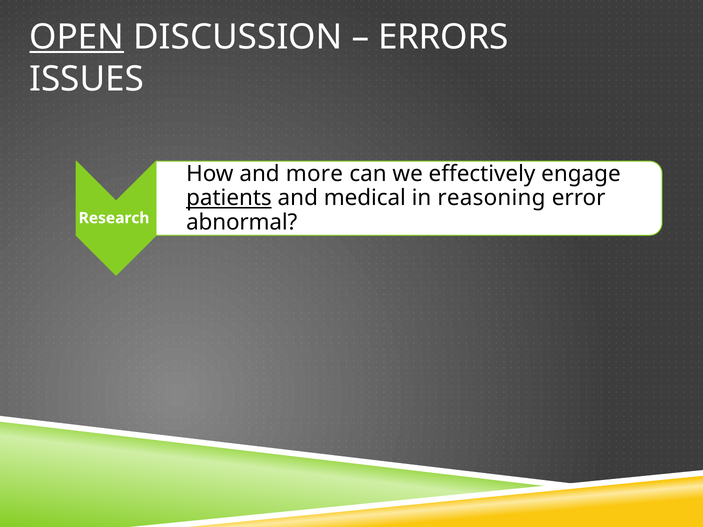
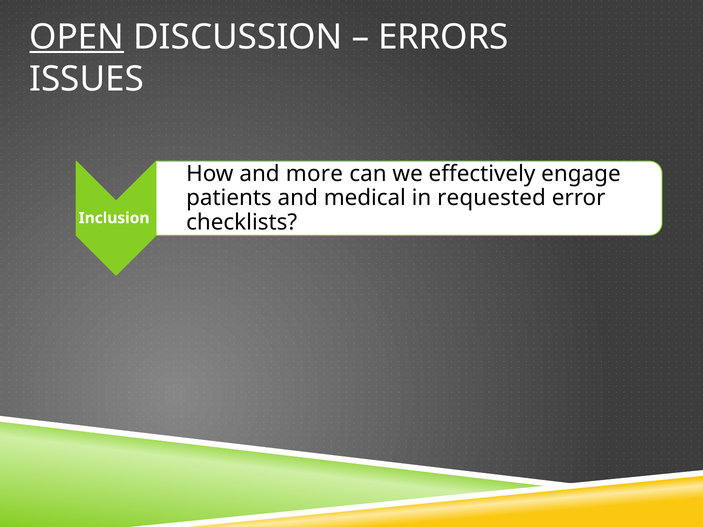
patients underline: present -> none
reasoning: reasoning -> requested
Research: Research -> Inclusion
abnormal: abnormal -> checklists
